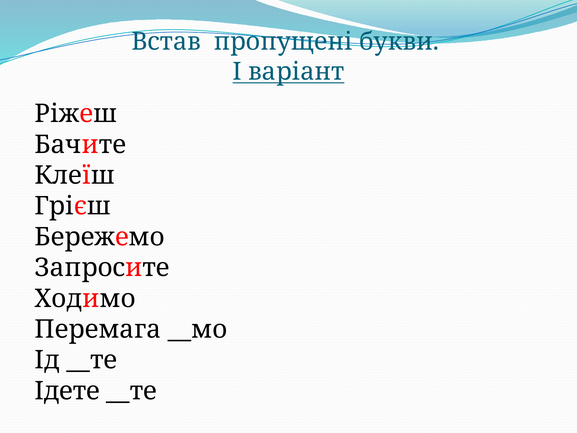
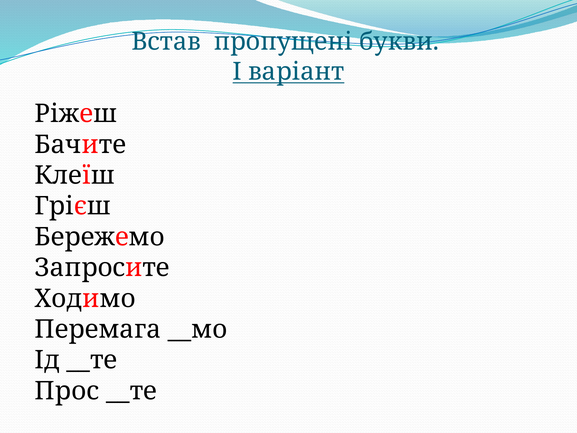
Ідете: Ідете -> Прос
